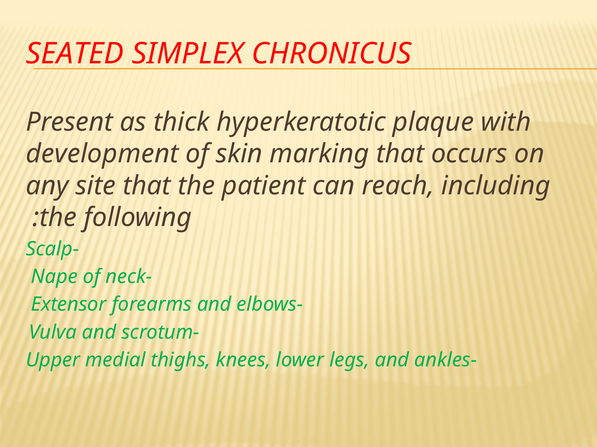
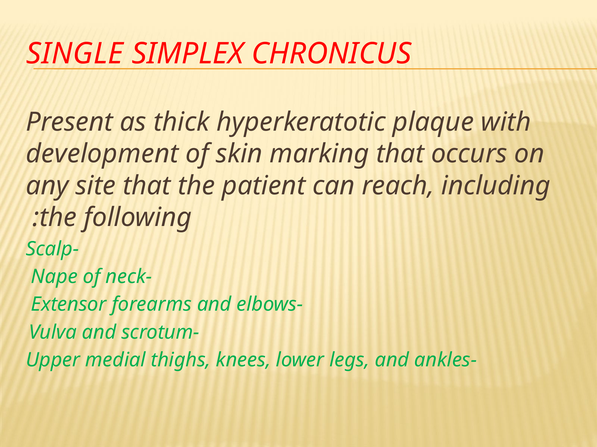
SEATED: SEATED -> SINGLE
